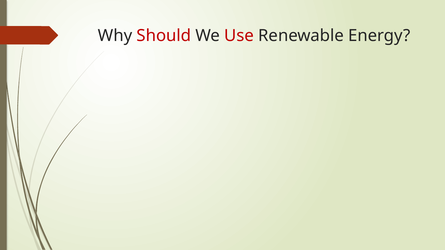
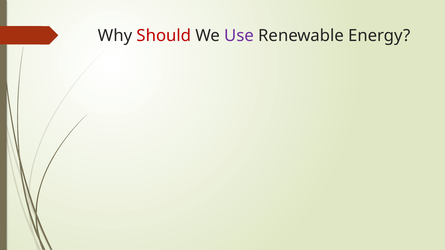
Use colour: red -> purple
